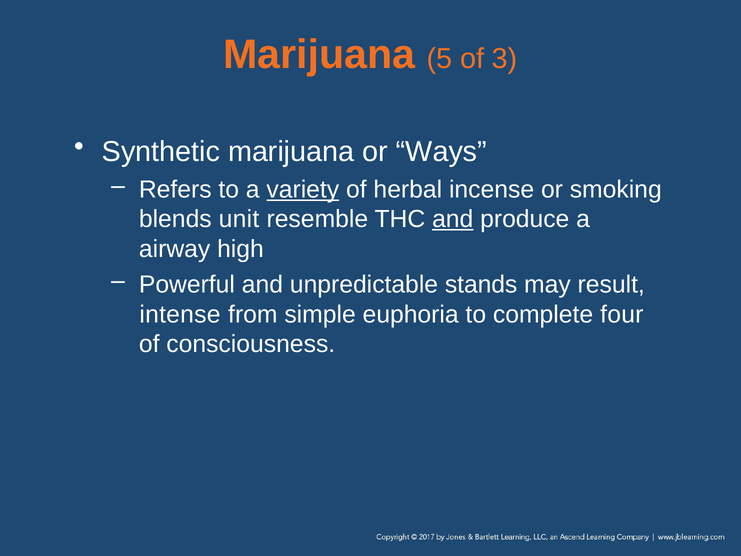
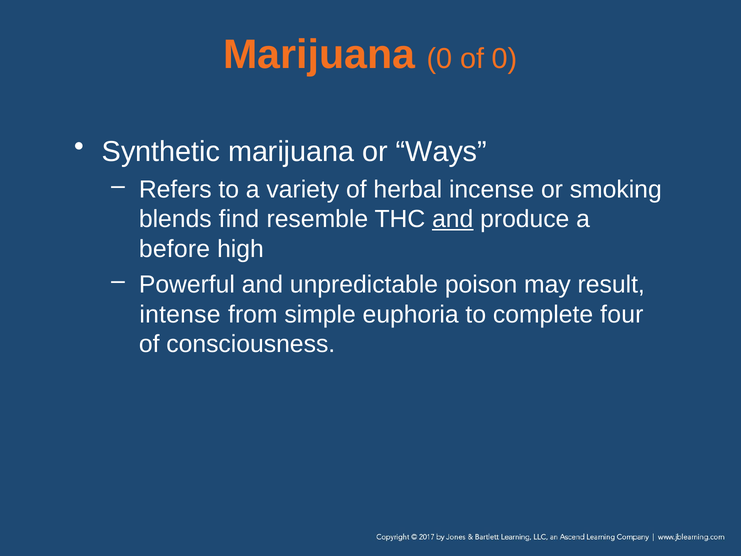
Marijuana 5: 5 -> 0
of 3: 3 -> 0
variety underline: present -> none
unit: unit -> find
airway: airway -> before
stands: stands -> poison
